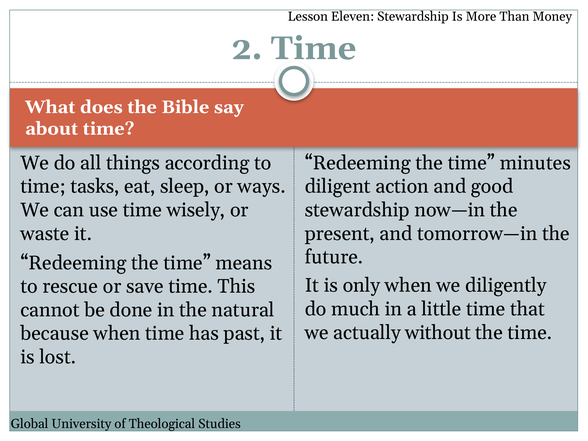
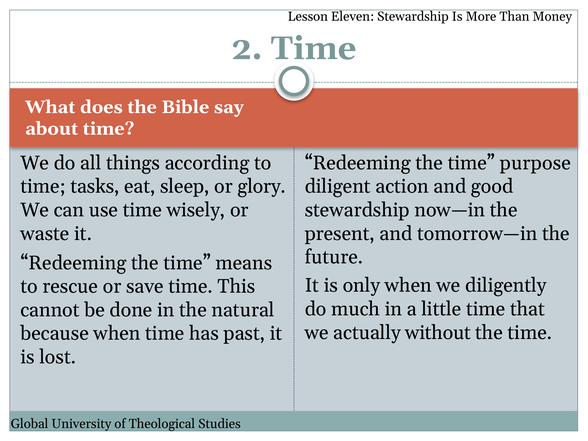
minutes: minutes -> purpose
ways: ways -> glory
